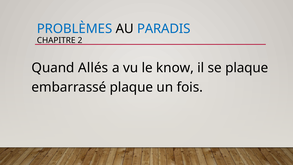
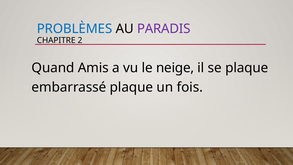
PARADIS colour: blue -> purple
Allés: Allés -> Amis
know: know -> neige
